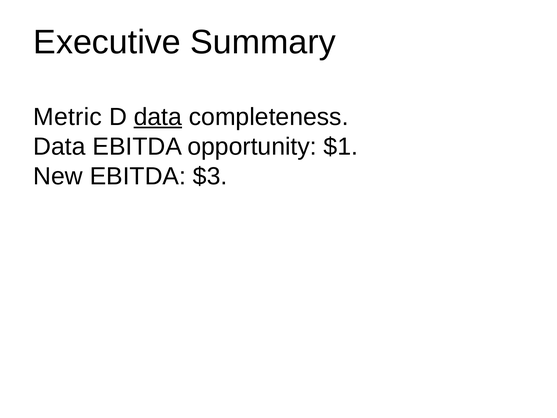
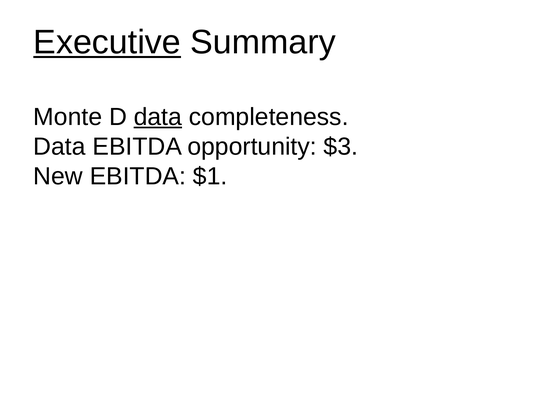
Executive underline: none -> present
Metric: Metric -> Monte
$1: $1 -> $3
$3: $3 -> $1
